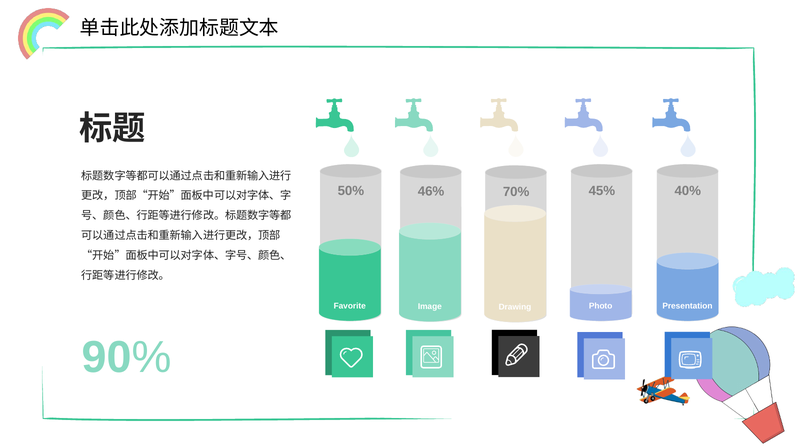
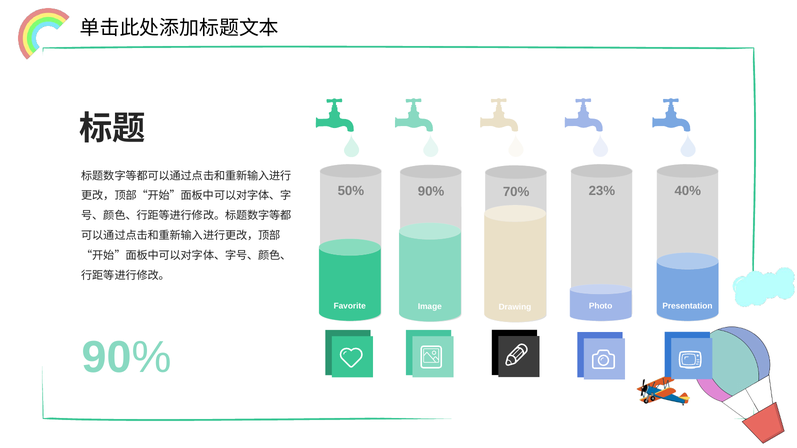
50% 46%: 46% -> 90%
45%: 45% -> 23%
